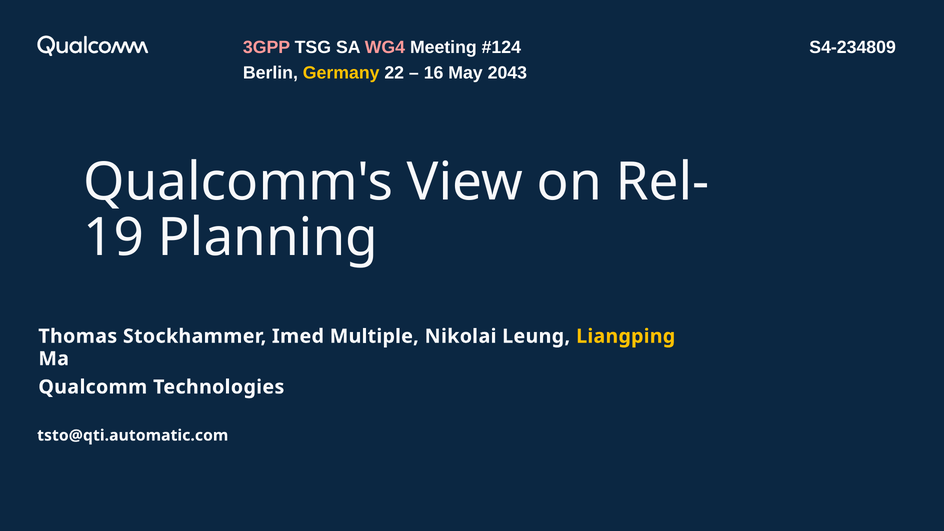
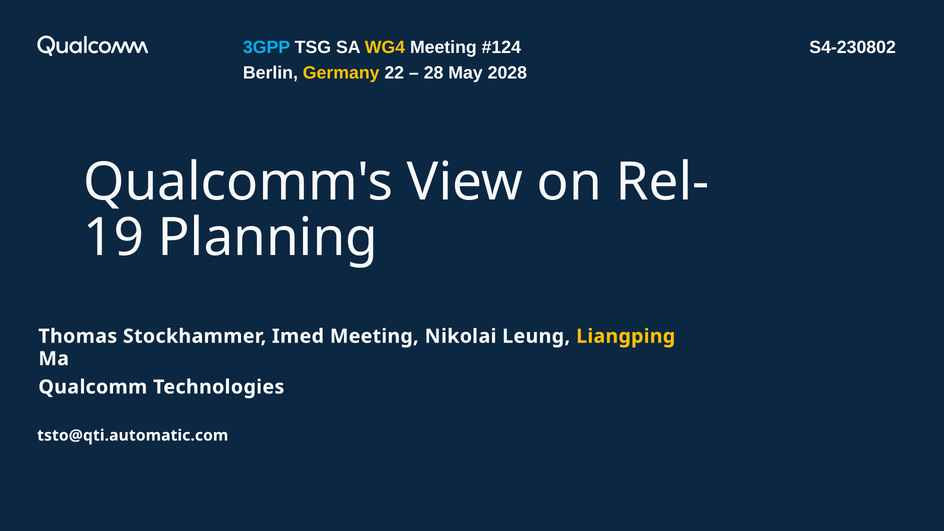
3GPP colour: pink -> light blue
WG4 colour: pink -> yellow
S4-234809: S4-234809 -> S4-230802
16: 16 -> 28
2043: 2043 -> 2028
Imed Multiple: Multiple -> Meeting
